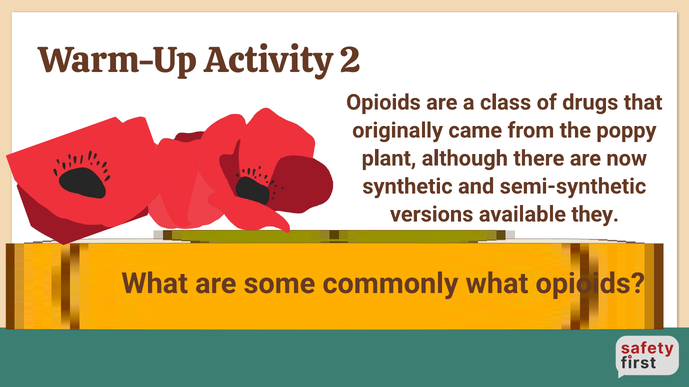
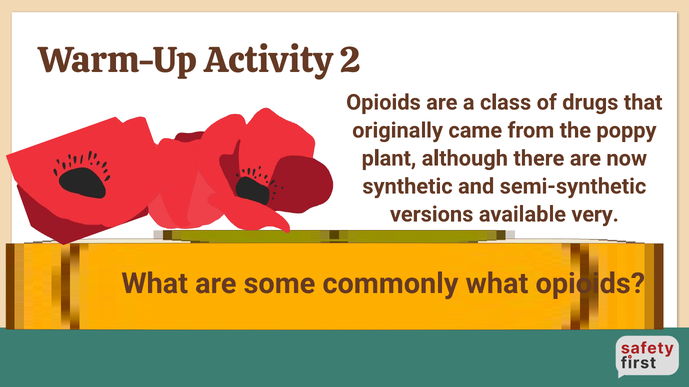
they: they -> very
